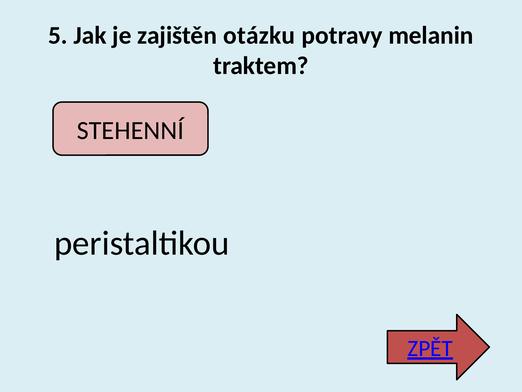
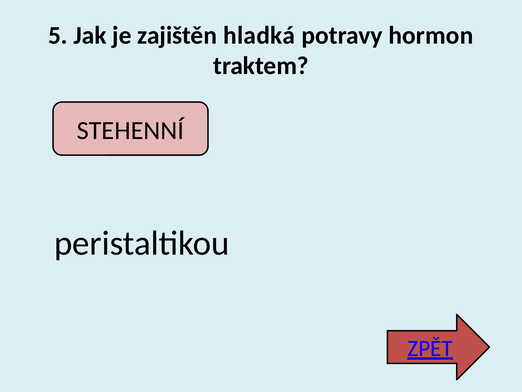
otázku: otázku -> hladká
melanin: melanin -> hormon
